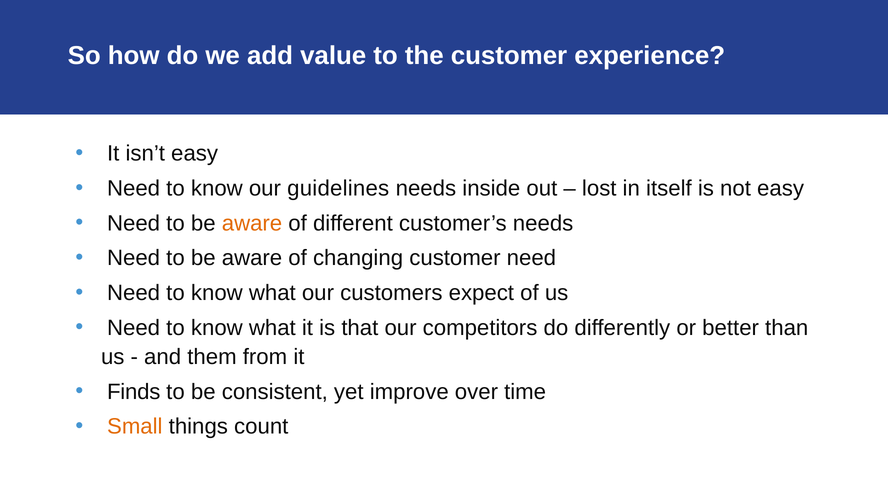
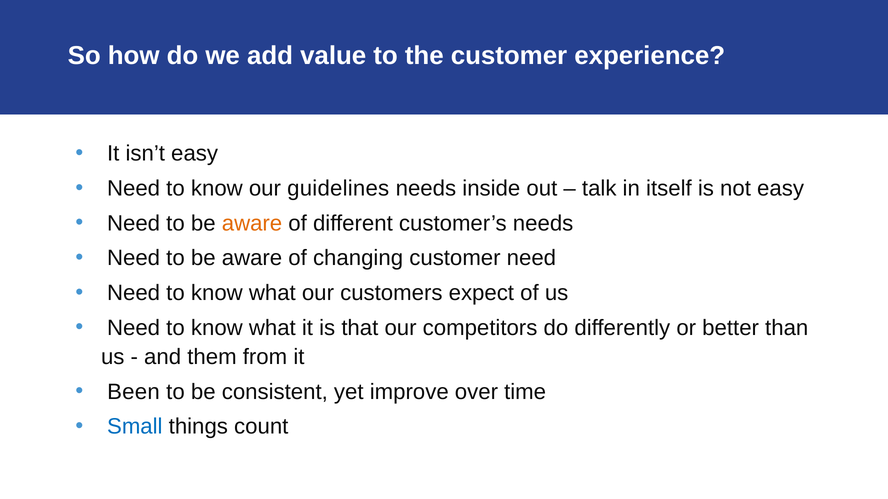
lost: lost -> talk
Finds: Finds -> Been
Small colour: orange -> blue
